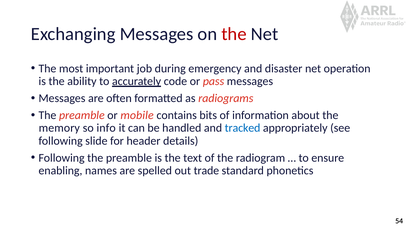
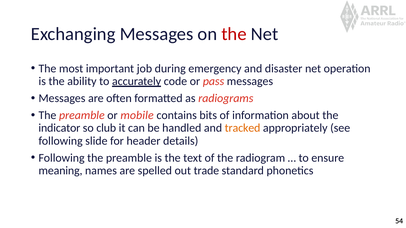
memory: memory -> indicator
info: info -> club
tracked colour: blue -> orange
enabling: enabling -> meaning
